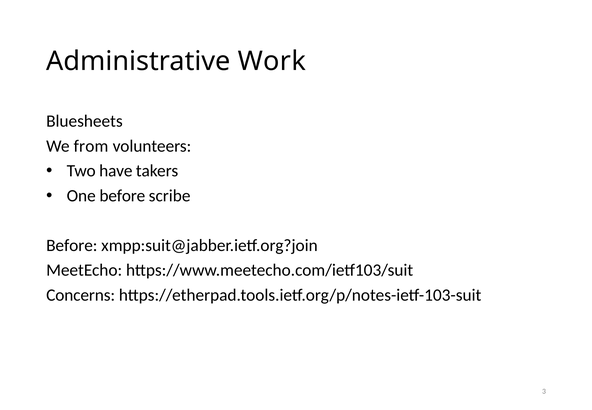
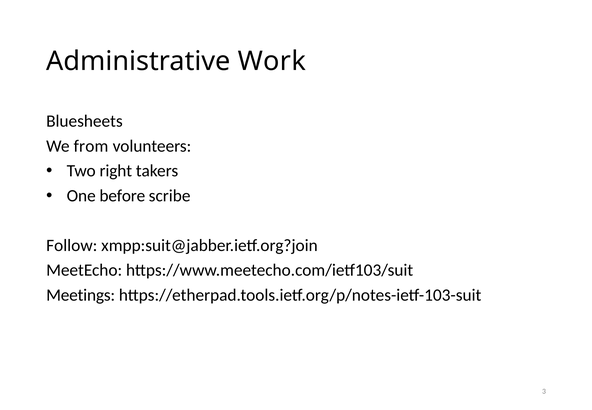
have: have -> right
Before at (72, 245): Before -> Follow
Concerns: Concerns -> Meetings
